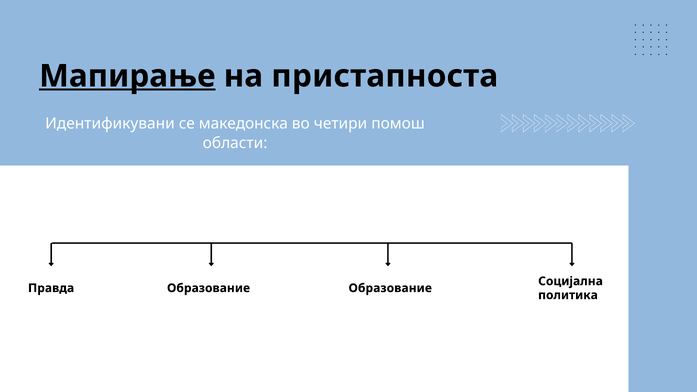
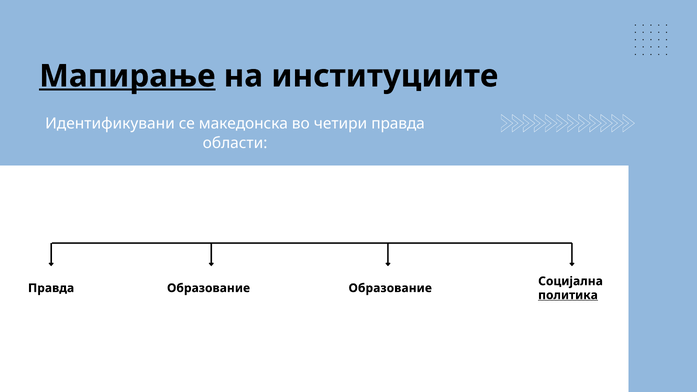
пристапноста: пристапноста -> институциите
четири помош: помош -> правда
политика underline: none -> present
